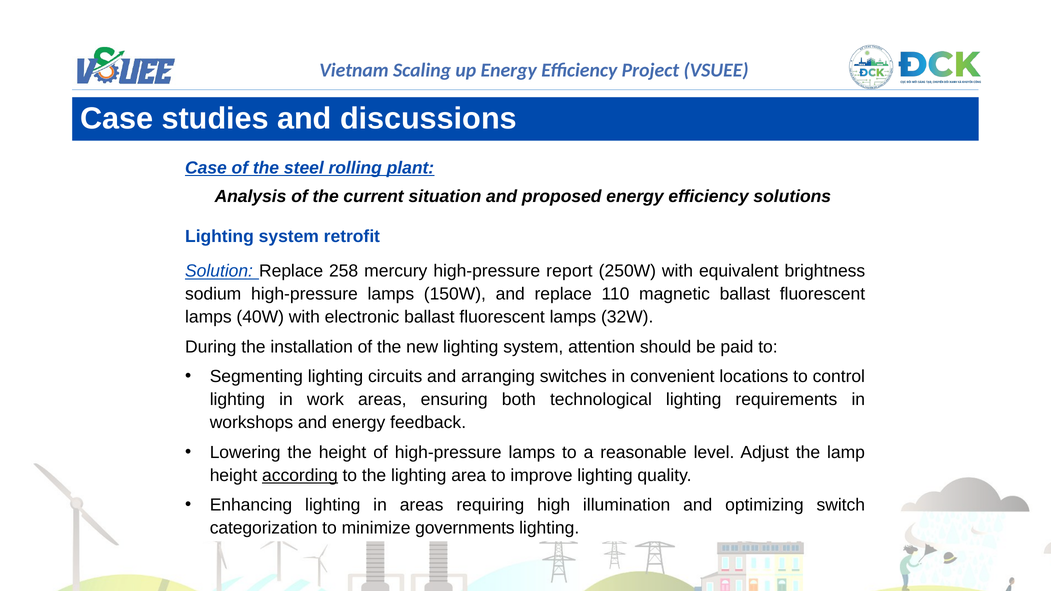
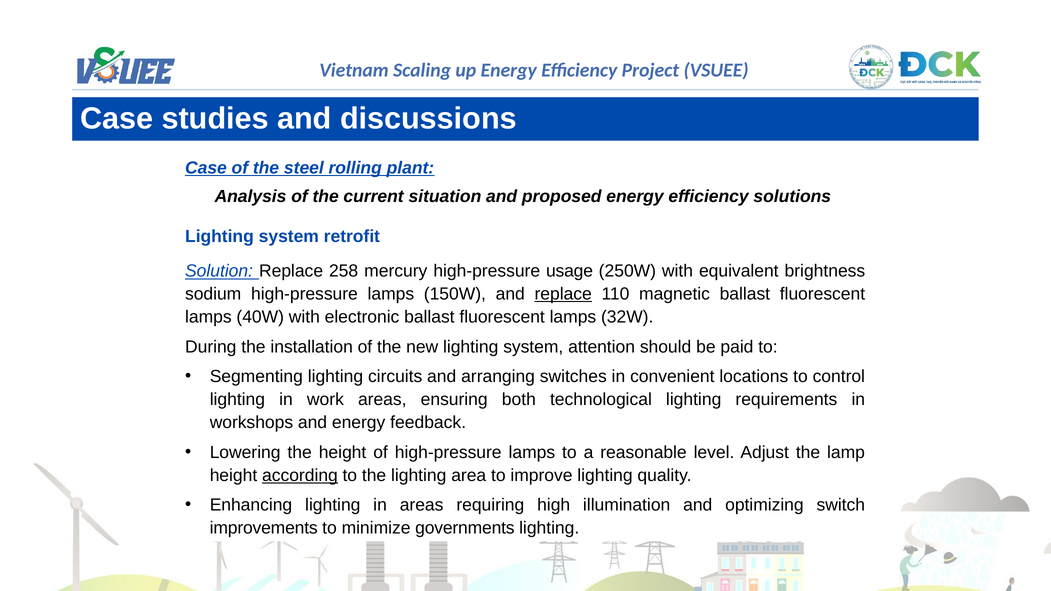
report: report -> usage
replace at (563, 294) underline: none -> present
categorization: categorization -> improvements
